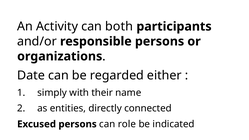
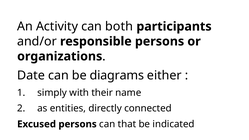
regarded: regarded -> diagrams
role: role -> that
